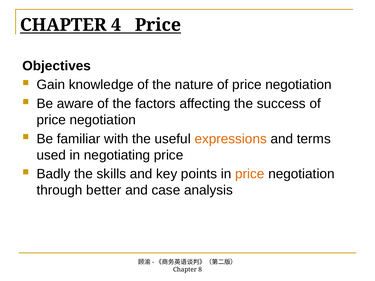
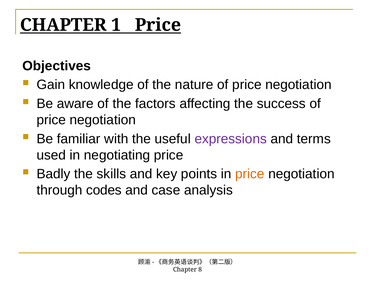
4: 4 -> 1
expressions colour: orange -> purple
better: better -> codes
